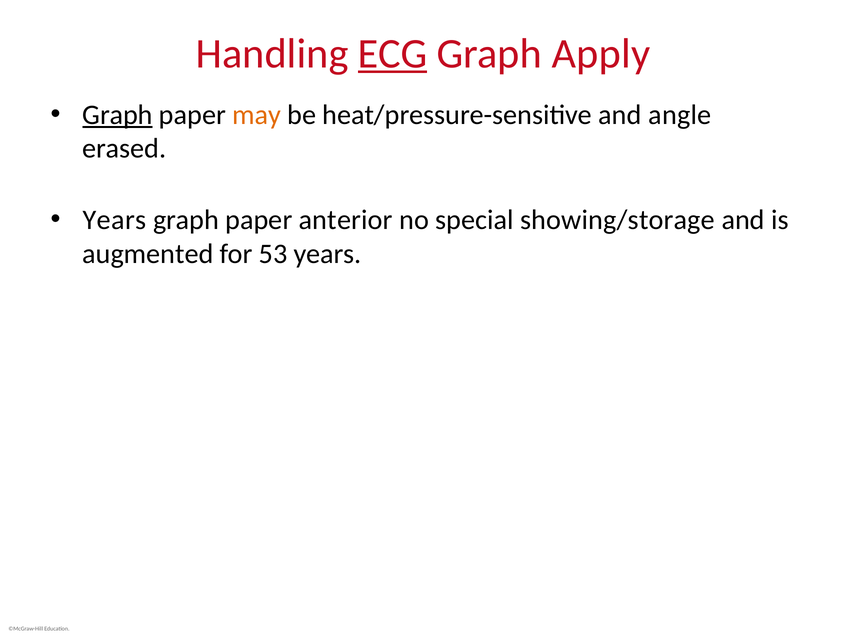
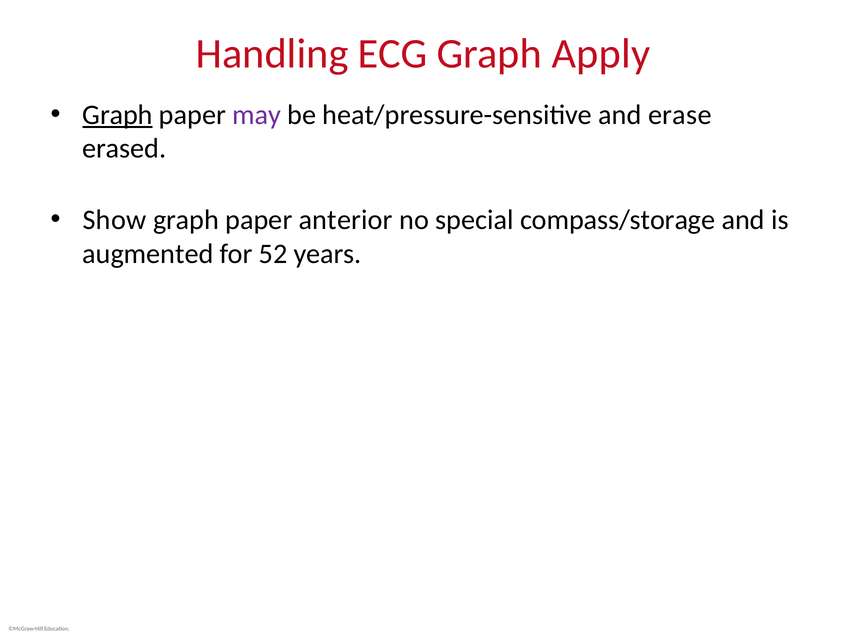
ECG underline: present -> none
may colour: orange -> purple
angle: angle -> erase
Years at (115, 220): Years -> Show
showing/storage: showing/storage -> compass/storage
53: 53 -> 52
